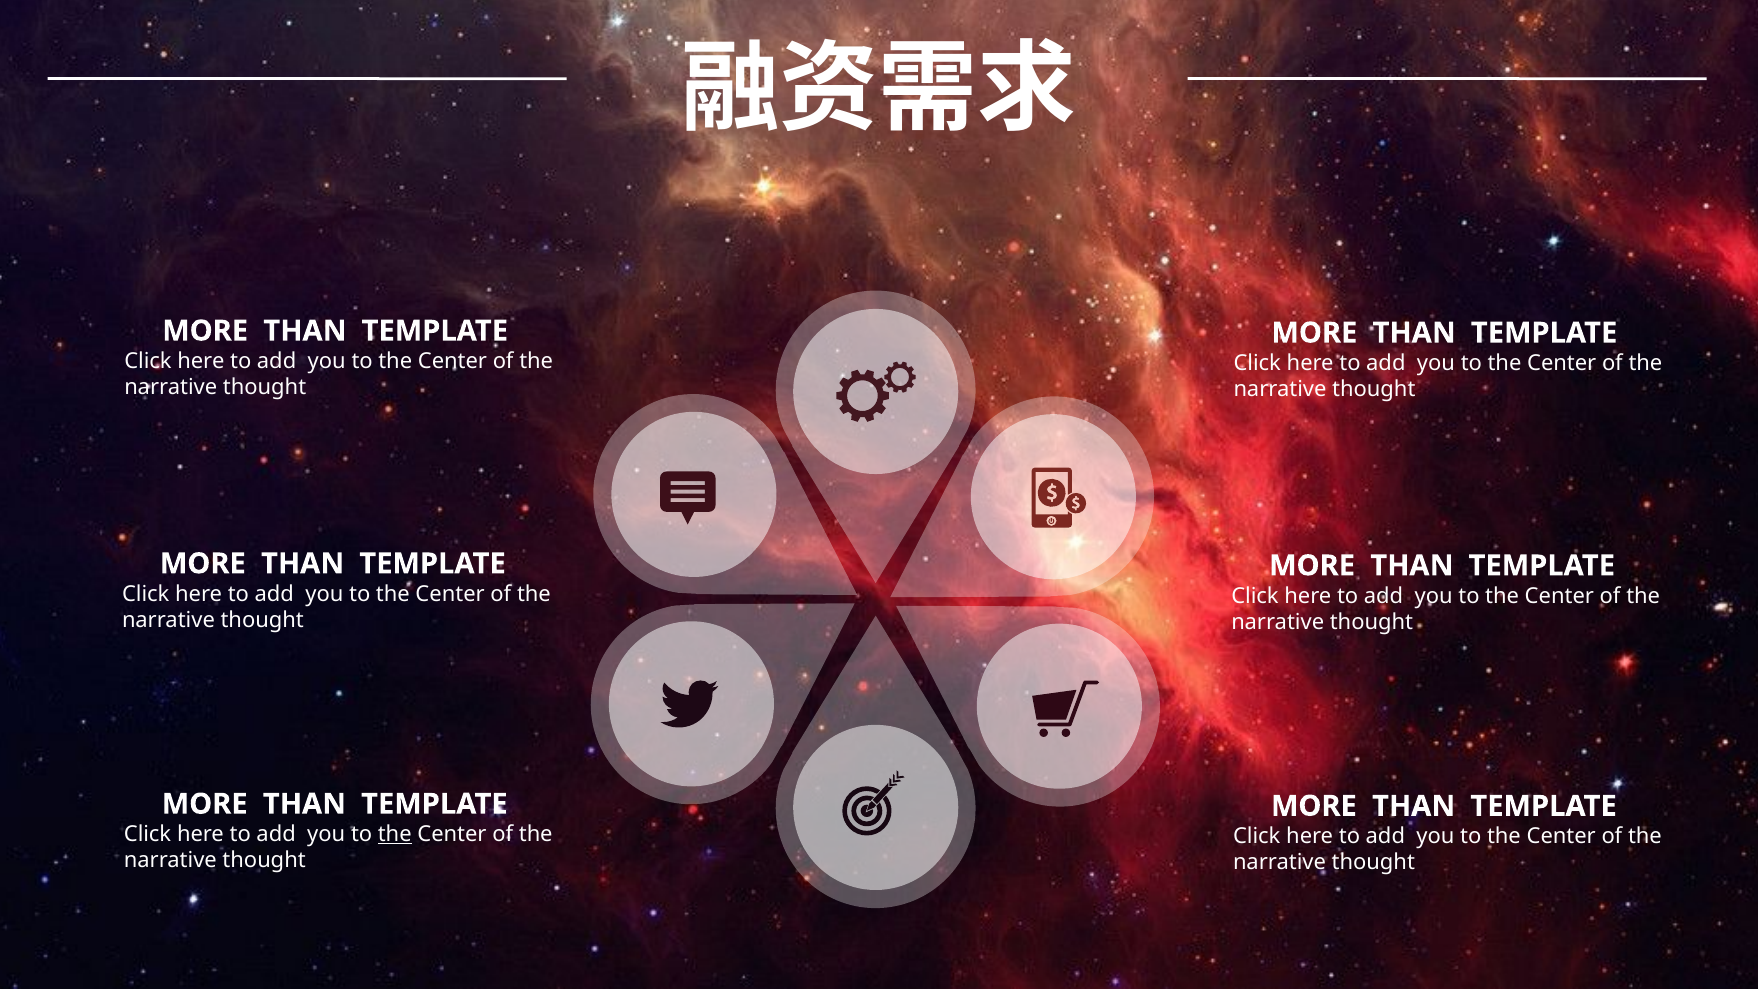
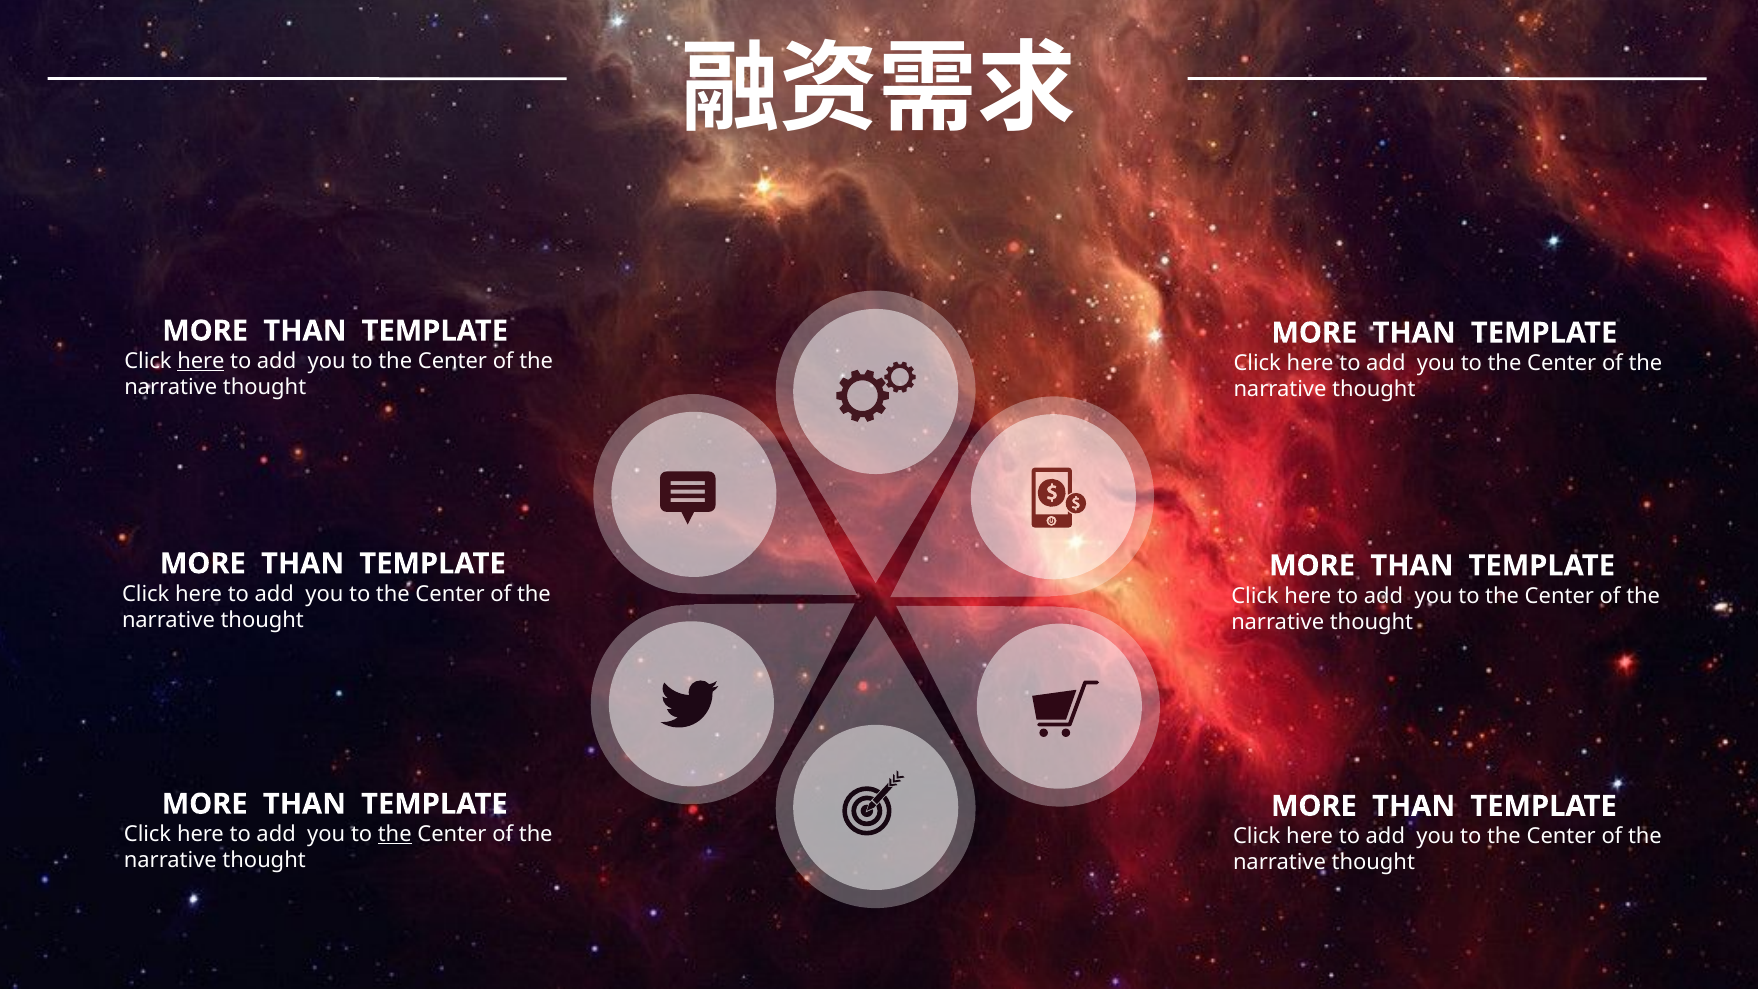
here at (201, 361) underline: none -> present
